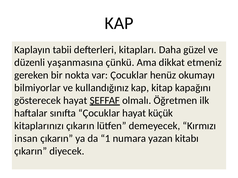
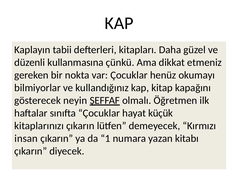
yaşanmasına: yaşanmasına -> kullanmasına
gösterecek hayat: hayat -> neyin
